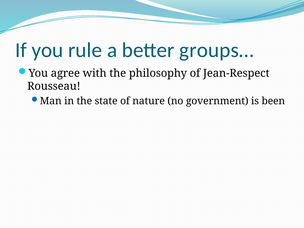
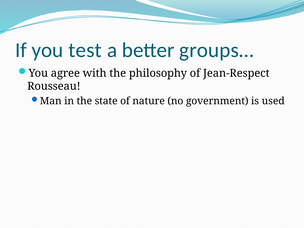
rule: rule -> test
been: been -> used
